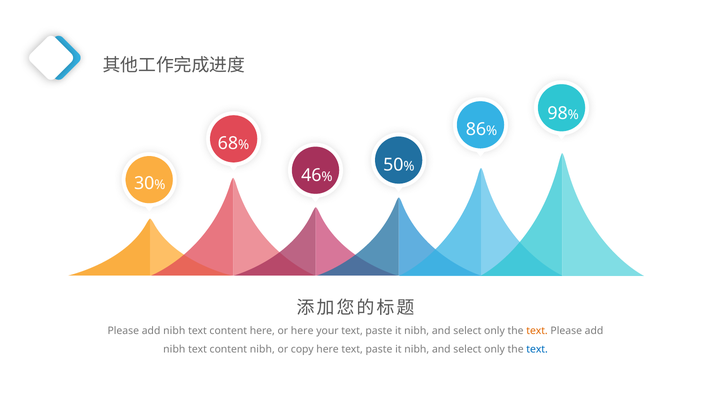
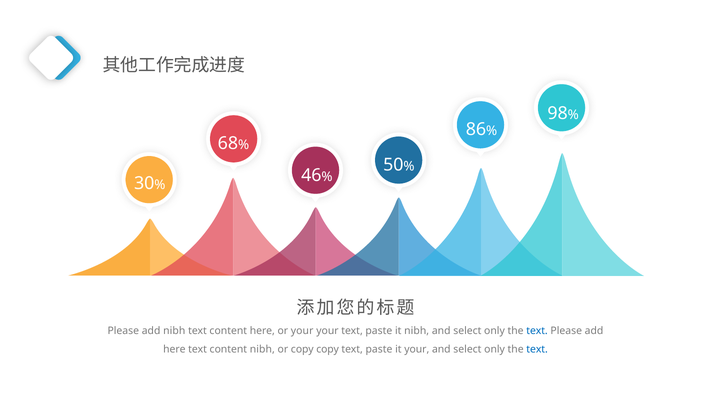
or here: here -> your
text at (537, 331) colour: orange -> blue
nibh at (174, 350): nibh -> here
copy here: here -> copy
nibh at (417, 350): nibh -> your
